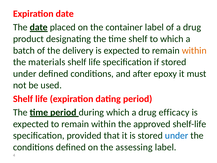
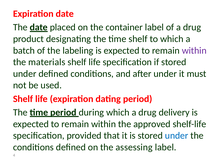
delivery: delivery -> labeling
within at (194, 50) colour: orange -> purple
after epoxy: epoxy -> under
efficacy: efficacy -> delivery
